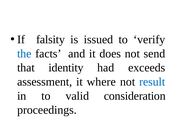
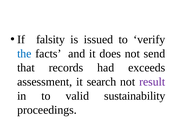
identity: identity -> records
where: where -> search
result colour: blue -> purple
consideration: consideration -> sustainability
